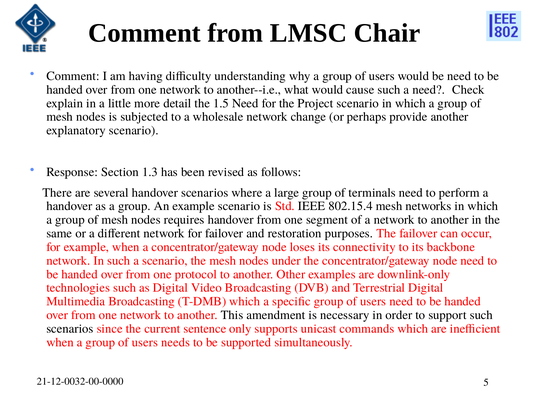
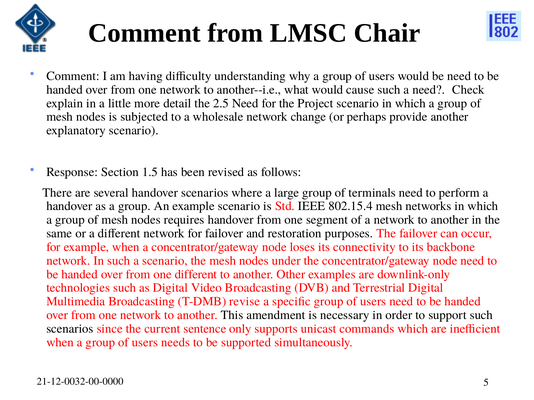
1.5: 1.5 -> 2.5
1.3: 1.3 -> 1.5
one protocol: protocol -> different
T-DMB which: which -> revise
